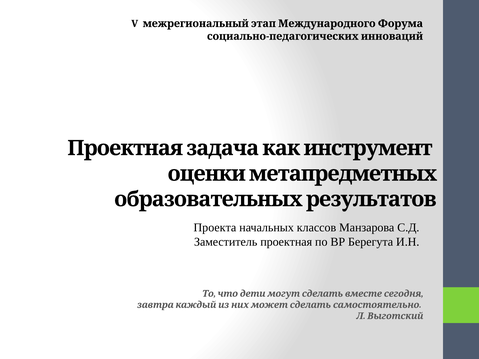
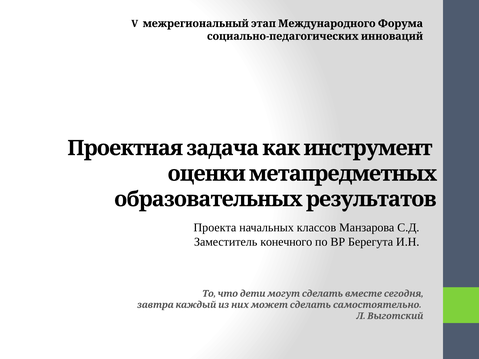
проектная: проектная -> конечного
